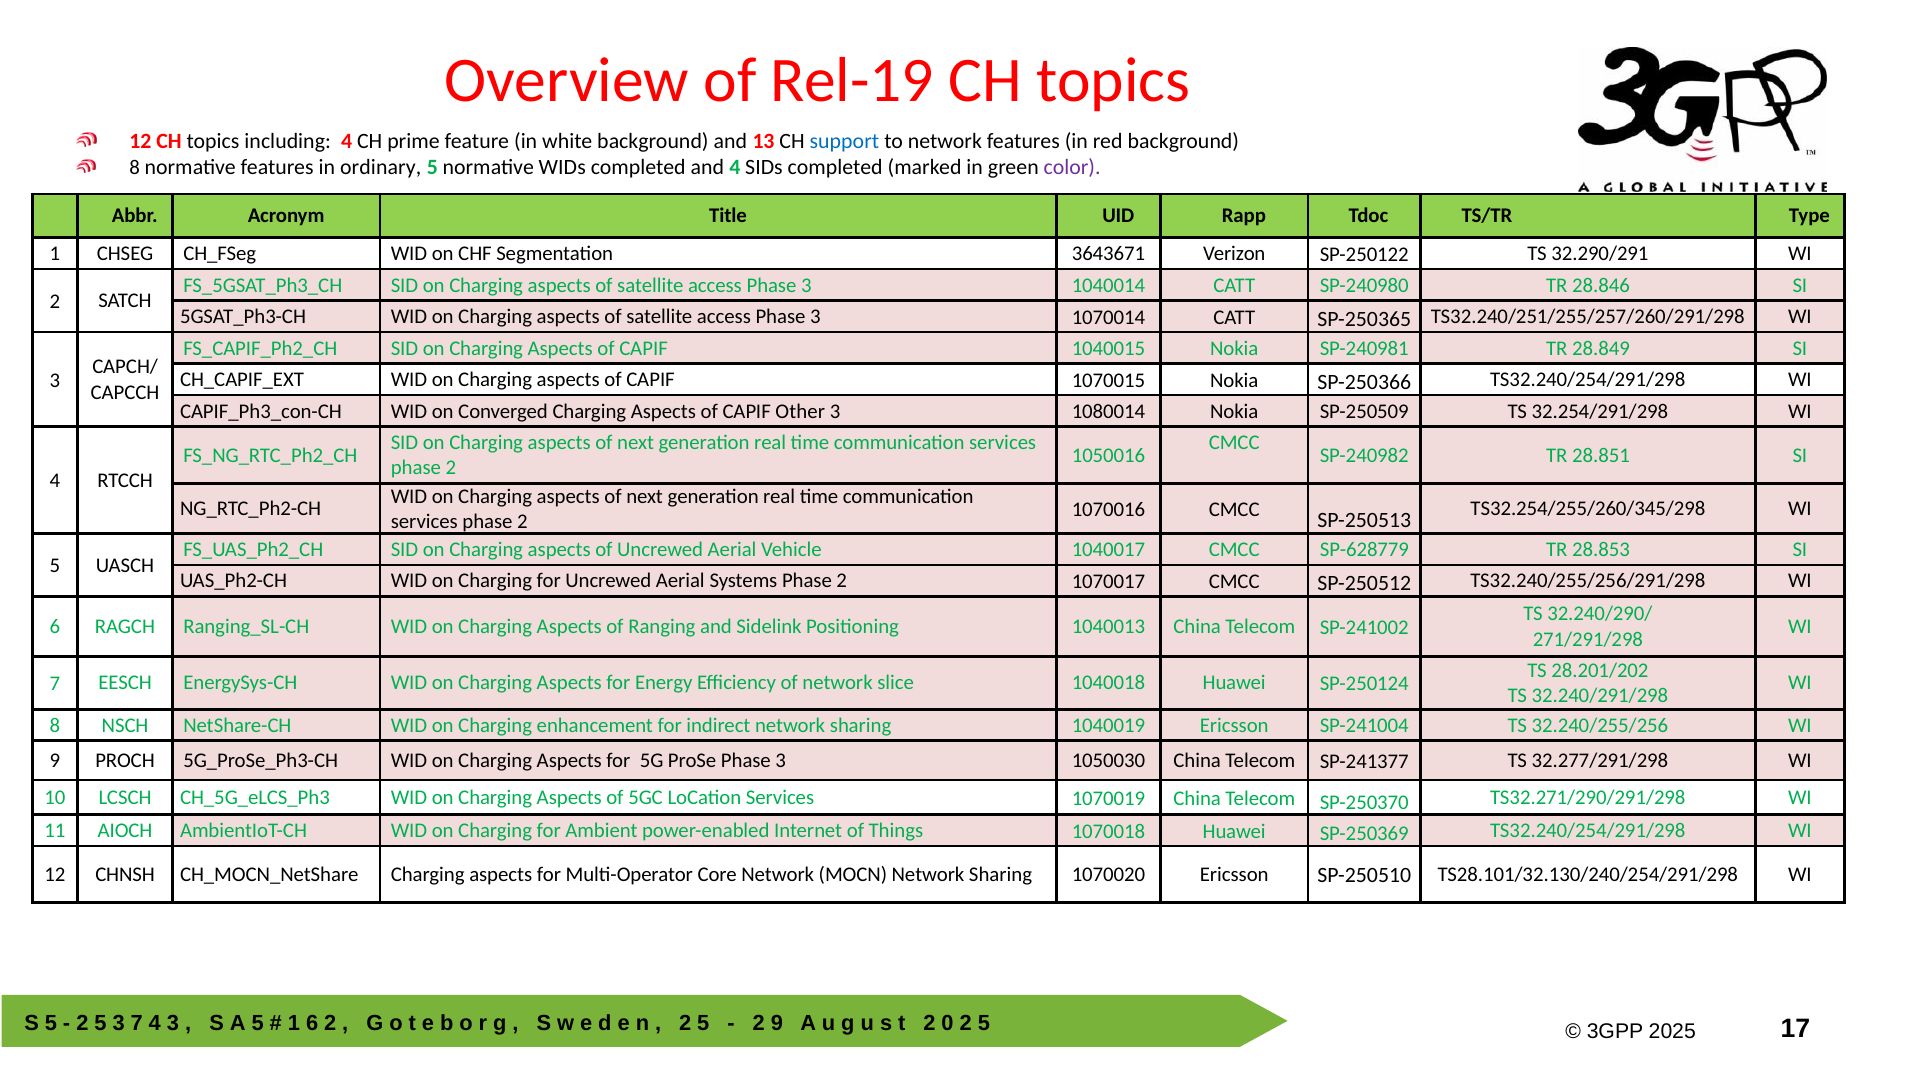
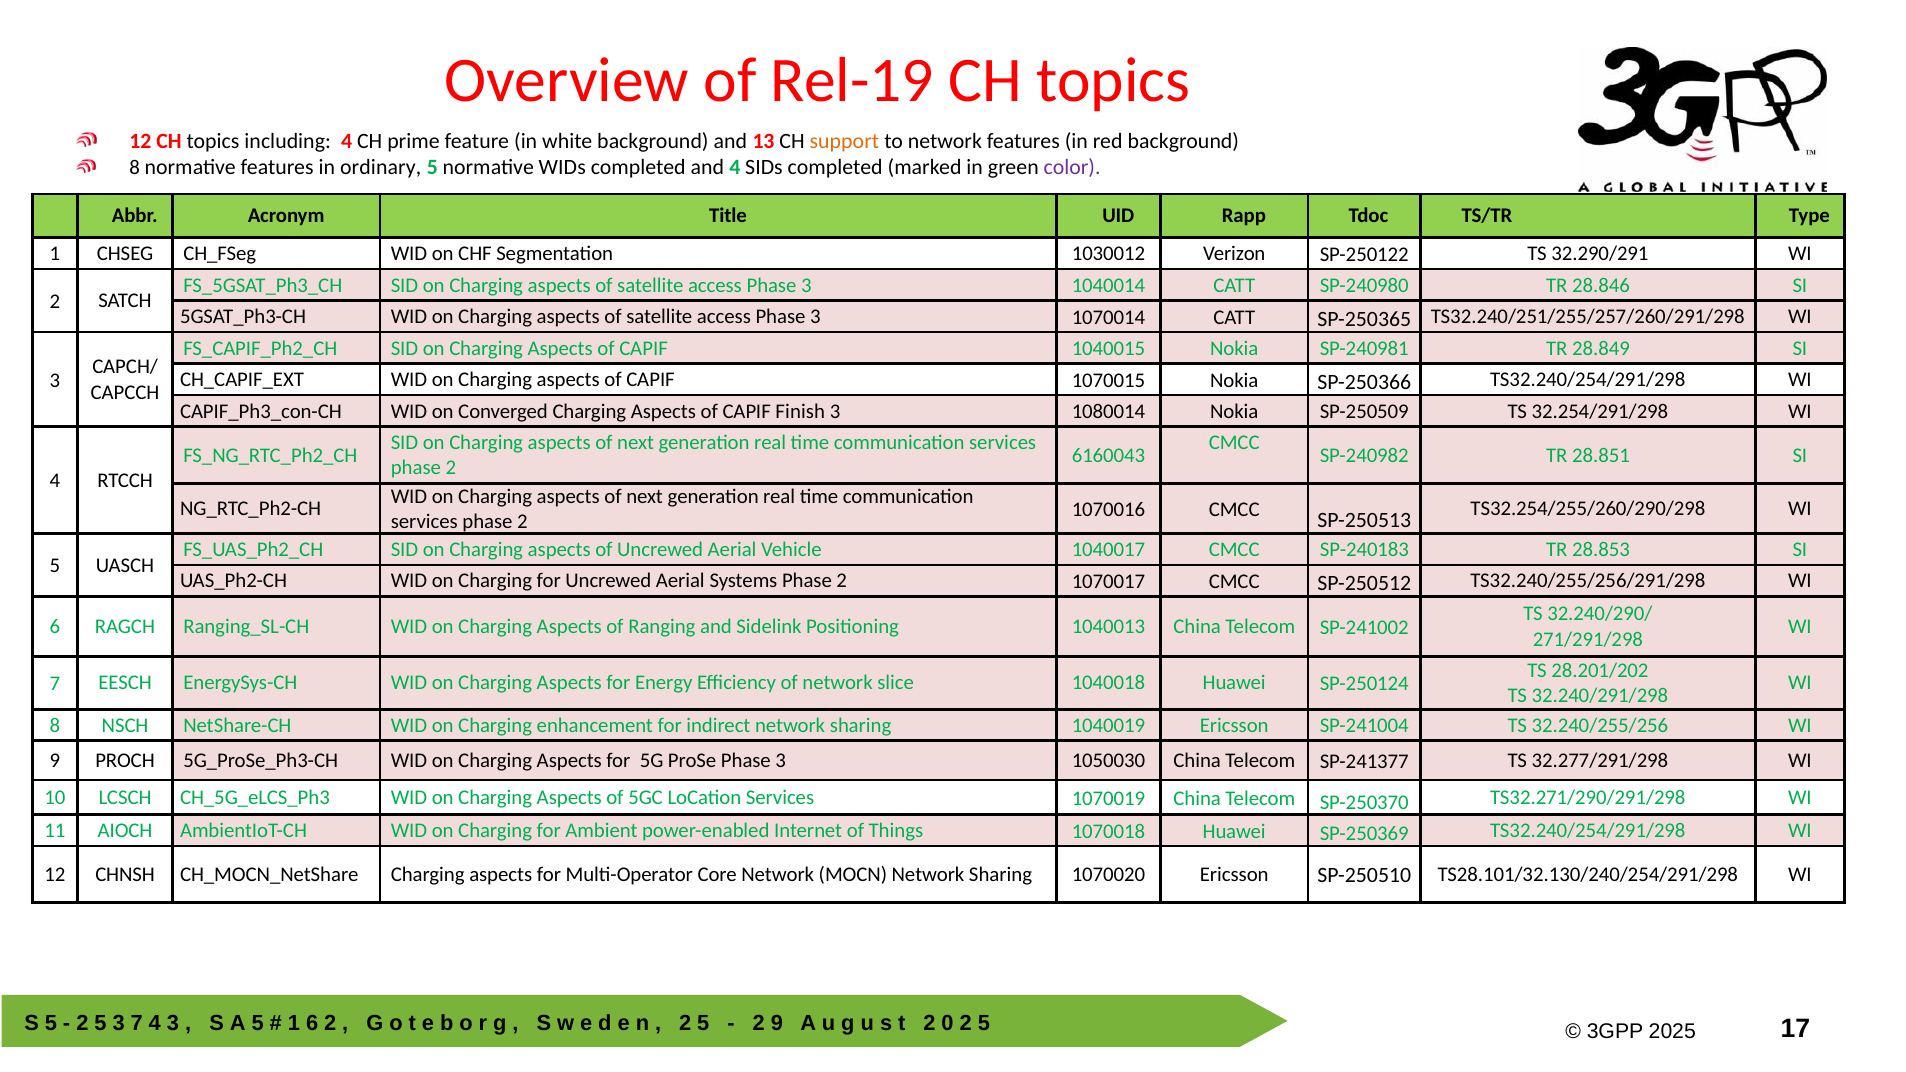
support colour: blue -> orange
3643671: 3643671 -> 1030012
Other: Other -> Finish
1050016: 1050016 -> 6160043
TS32.254/255/260/345/298: TS32.254/255/260/345/298 -> TS32.254/255/260/290/298
SP-628779: SP-628779 -> SP-240183
